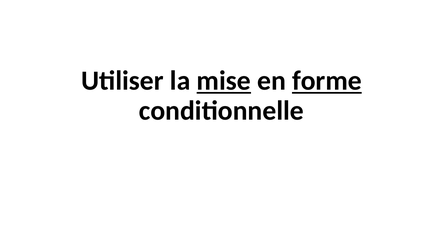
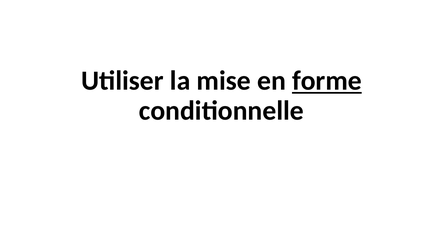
mise underline: present -> none
